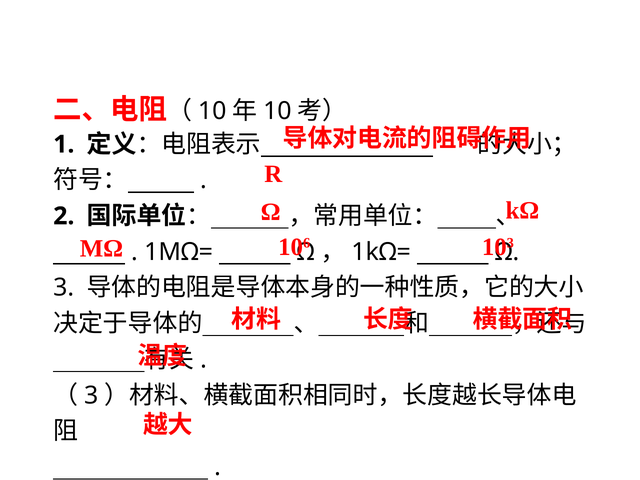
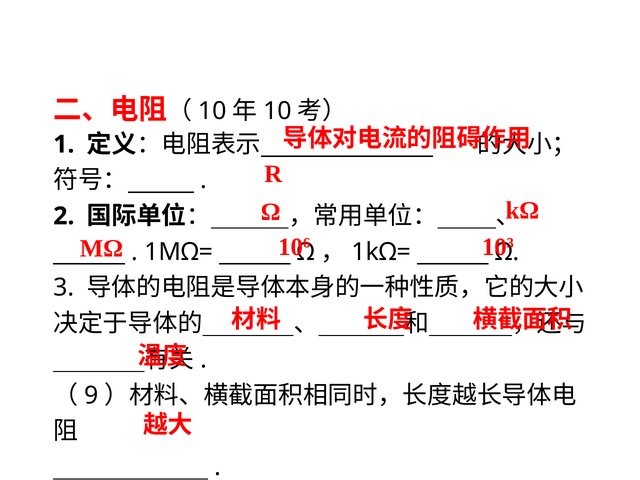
3 at (91, 395): 3 -> 9
